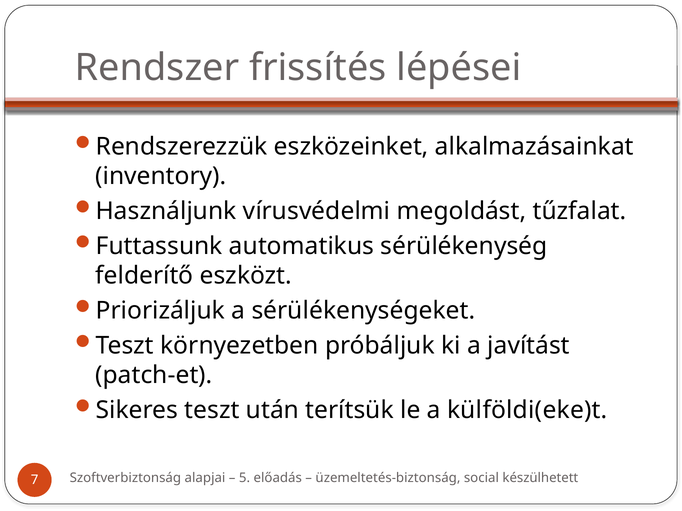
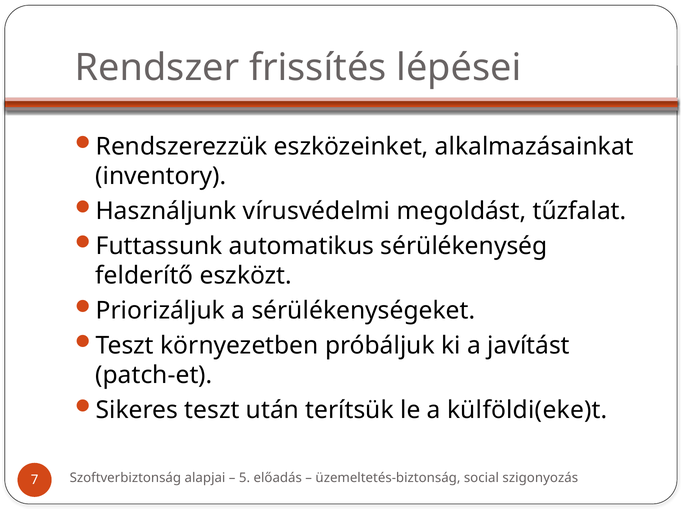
készülhetett: készülhetett -> szigonyozás
